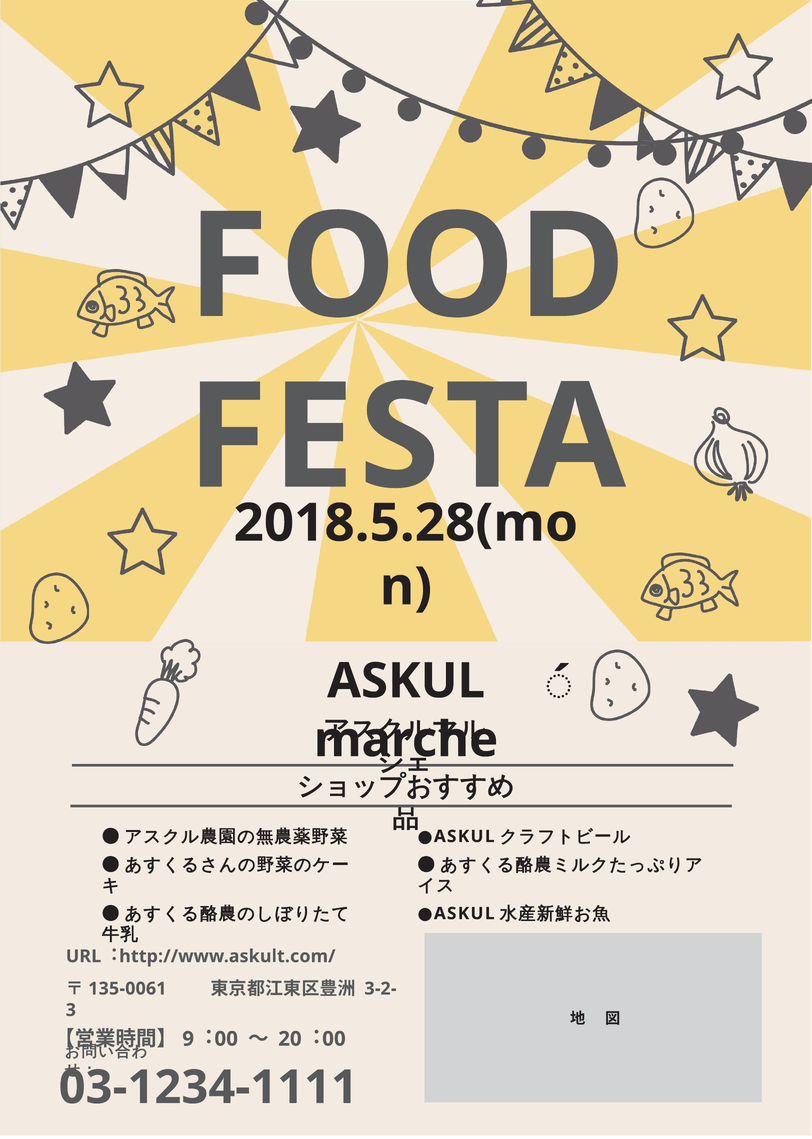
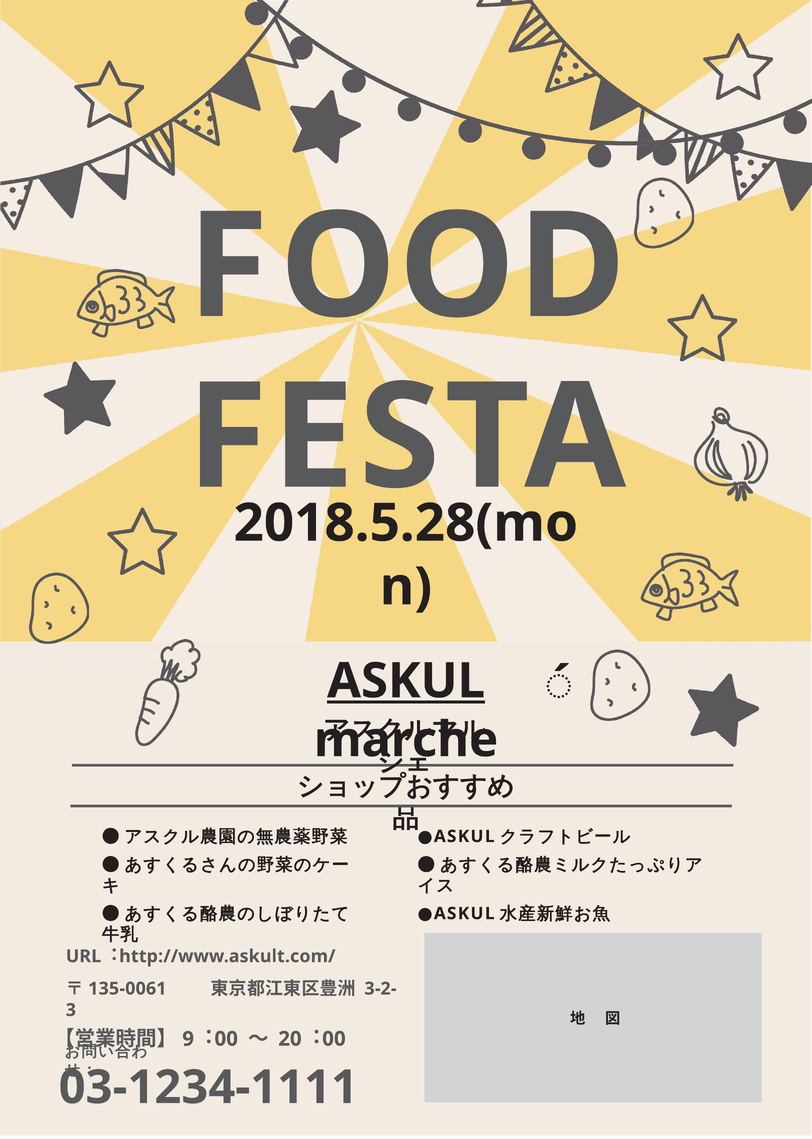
ASKUL at (406, 681) underline: none -> present
